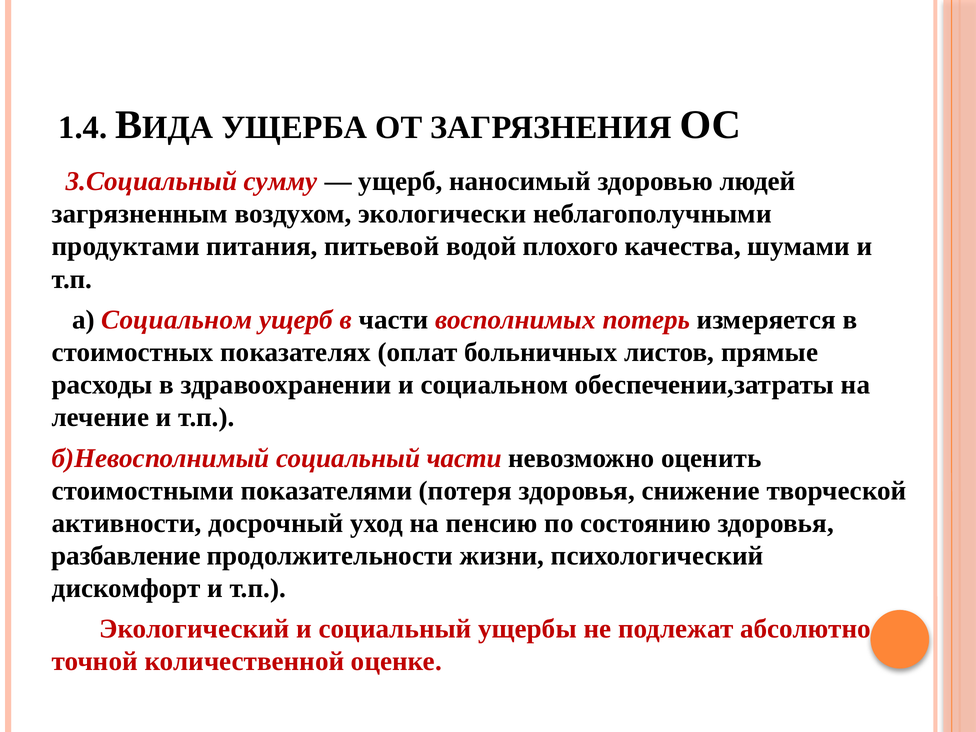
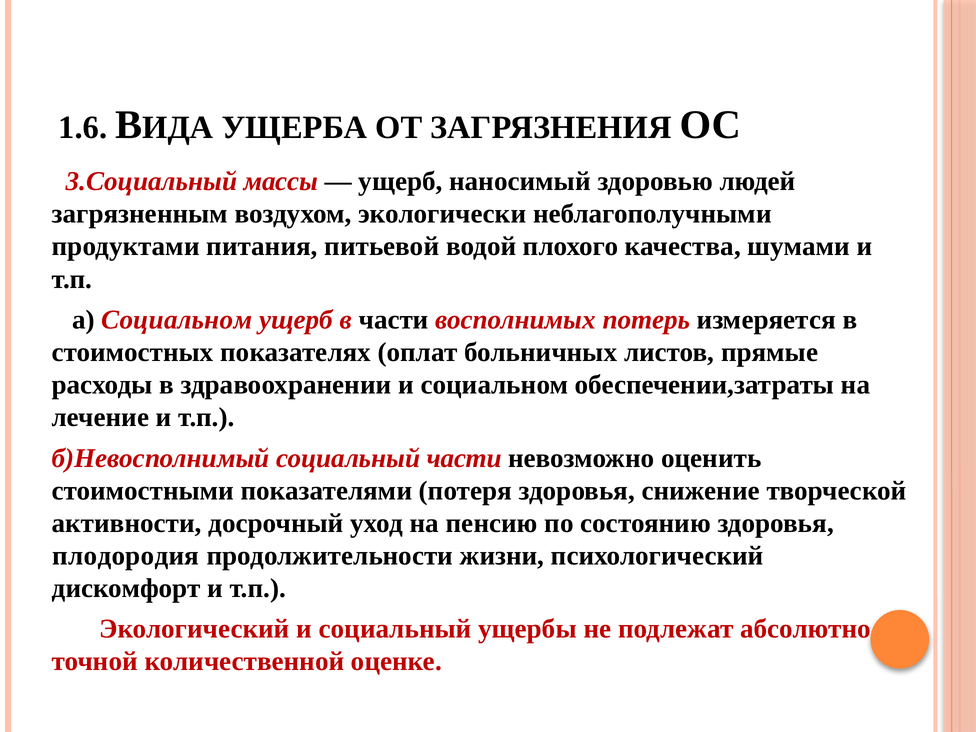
1.4: 1.4 -> 1.6
сумму: сумму -> массы
разбавление: разбавление -> плодородия
